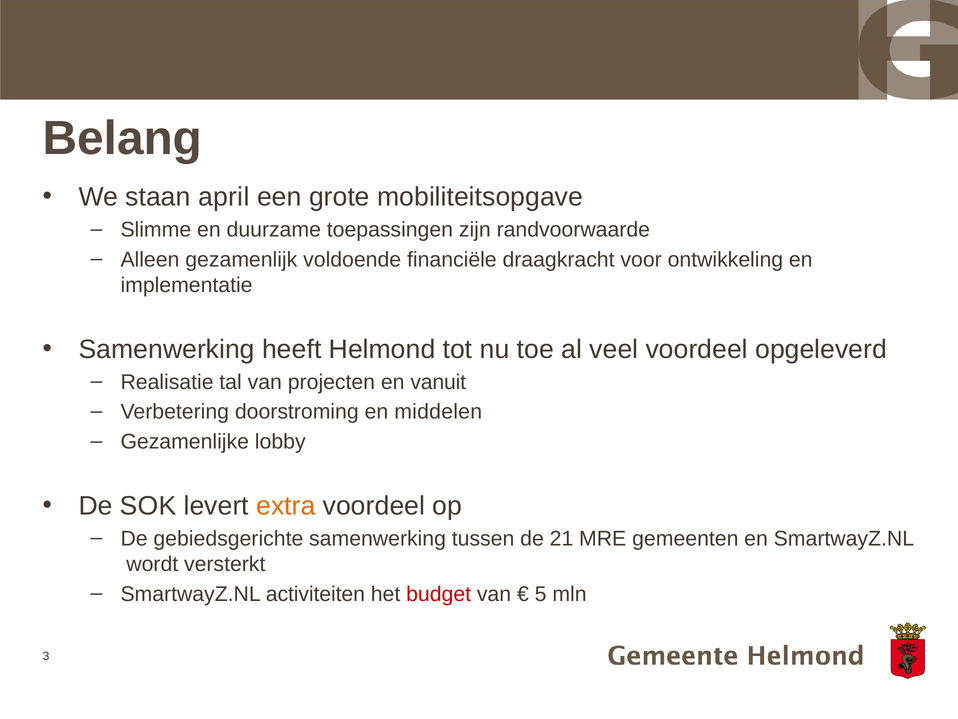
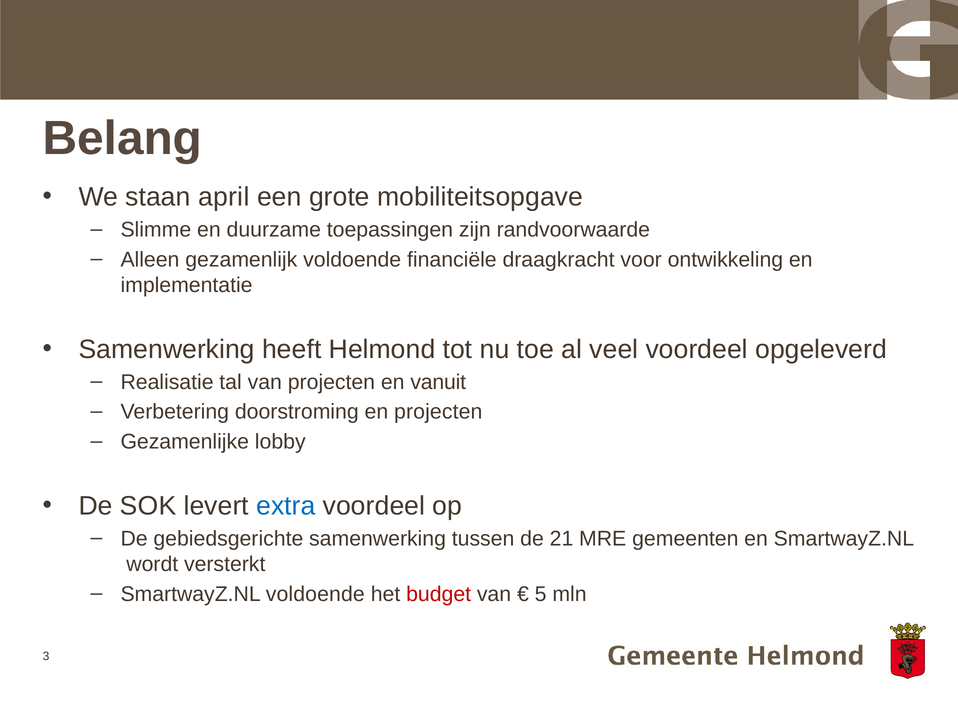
en middelen: middelen -> projecten
extra colour: orange -> blue
SmartwayZ.NL activiteiten: activiteiten -> voldoende
